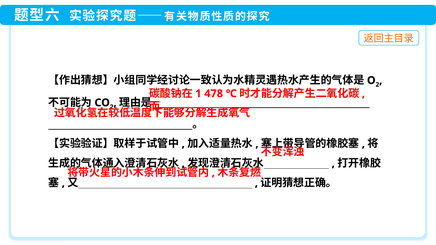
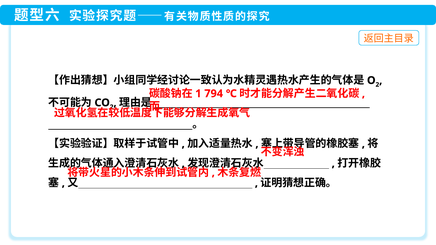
478: 478 -> 794
